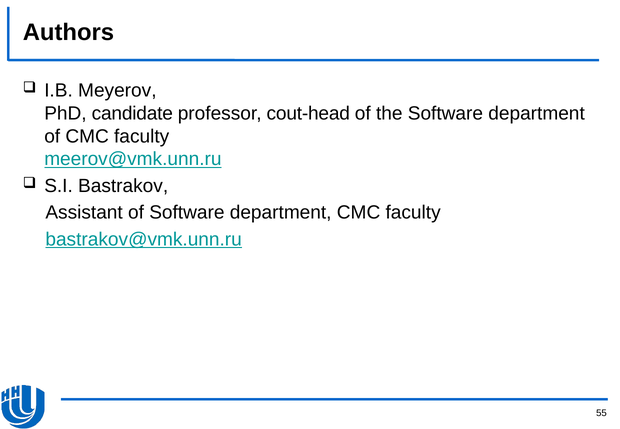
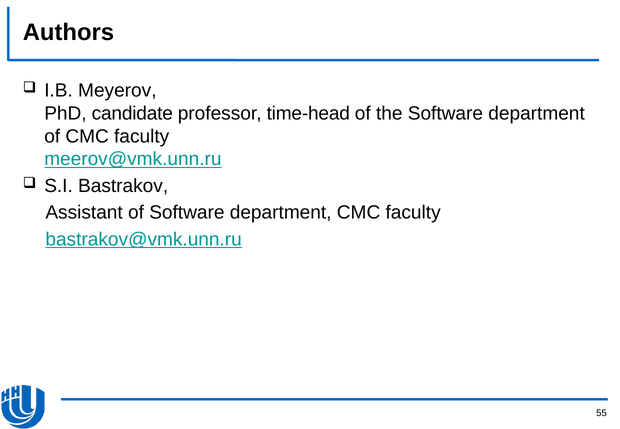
cout-head: cout-head -> time-head
